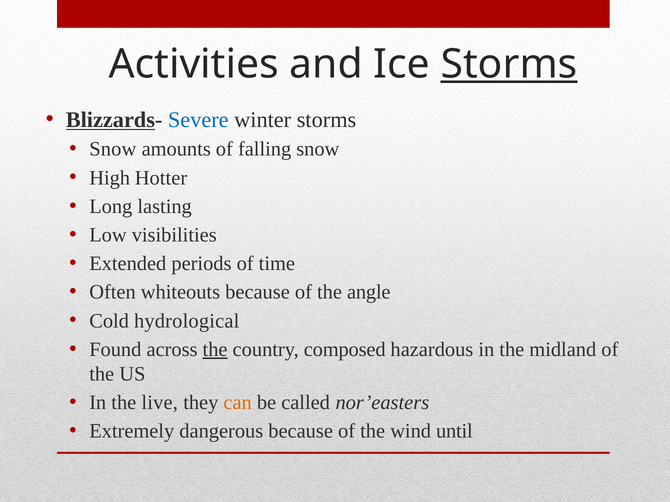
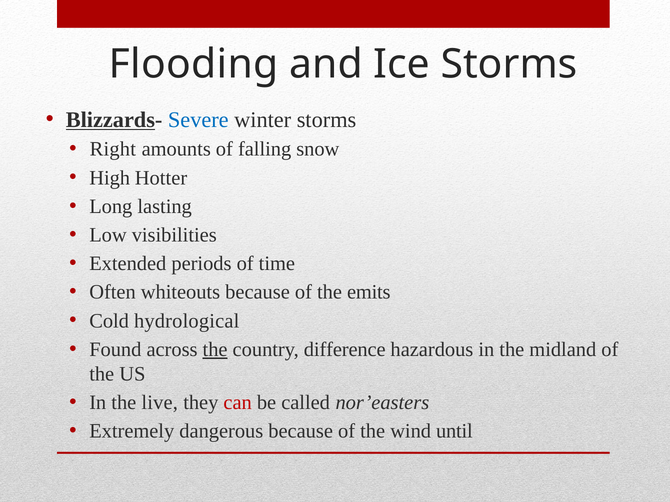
Activities: Activities -> Flooding
Storms at (509, 64) underline: present -> none
Snow at (113, 149): Snow -> Right
angle: angle -> emits
composed: composed -> difference
can colour: orange -> red
